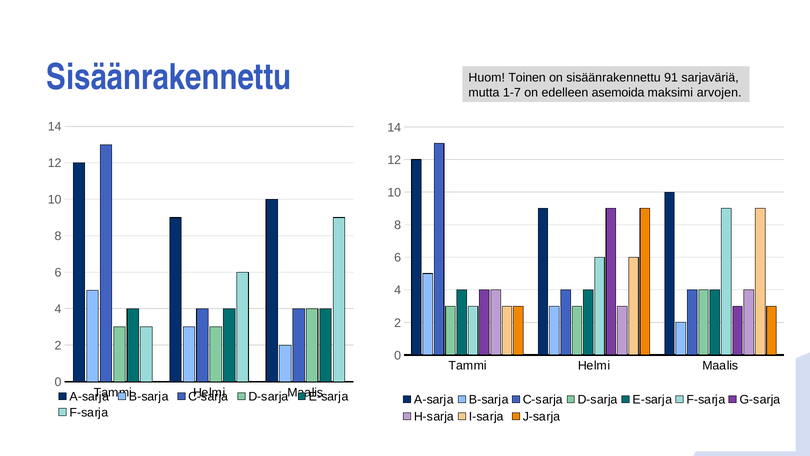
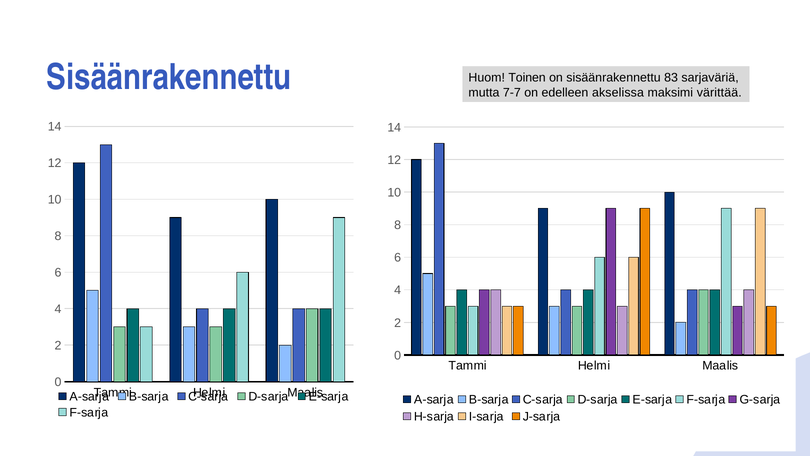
91: 91 -> 83
1-7: 1-7 -> 7-7
asemoida: asemoida -> akselissa
arvojen: arvojen -> värittää
